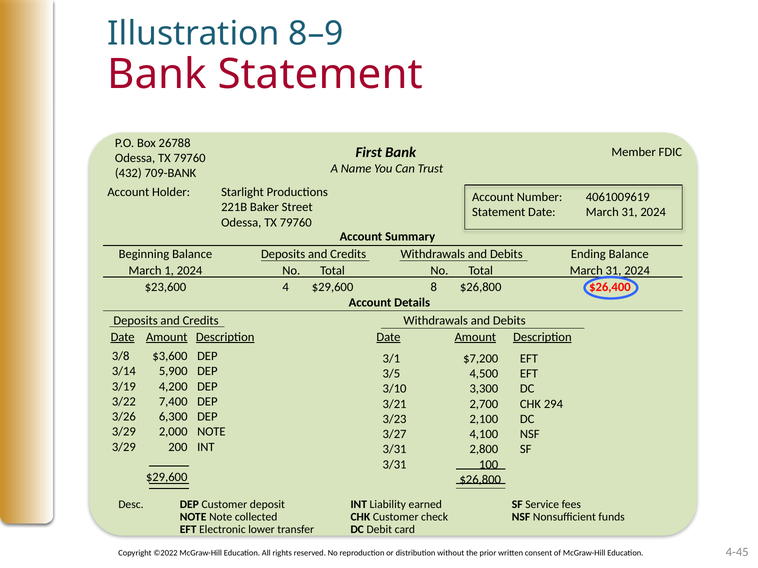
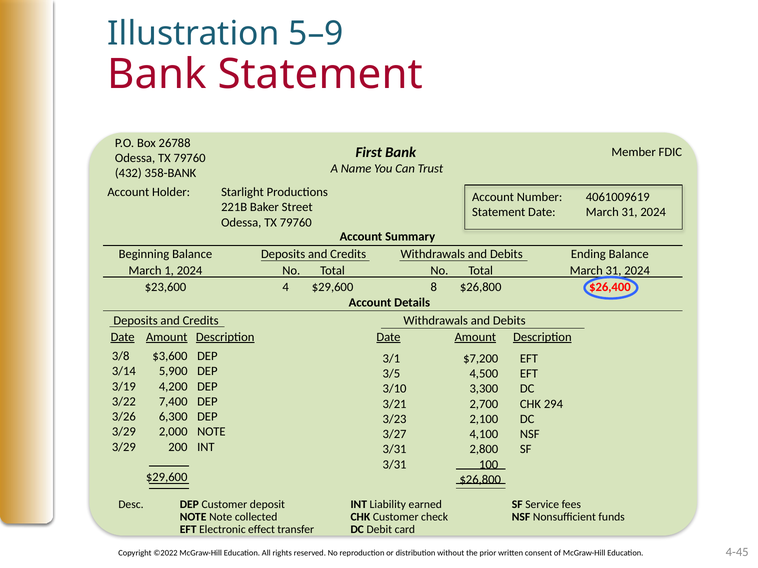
8–9: 8–9 -> 5–9
709-BANK: 709-BANK -> 358-BANK
lower: lower -> effect
